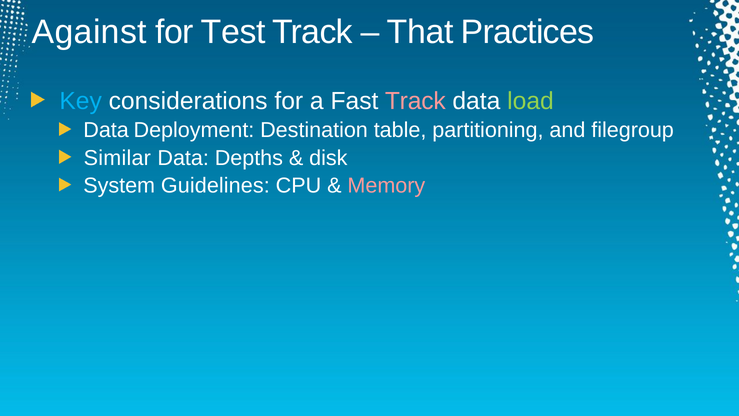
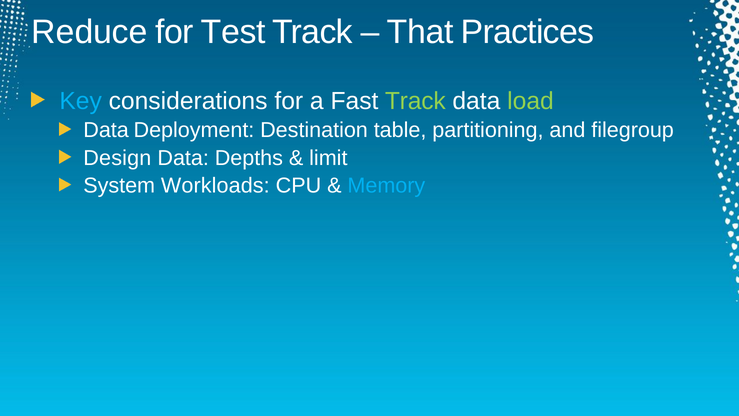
Against: Against -> Reduce
Track at (415, 101) colour: pink -> light green
Similar: Similar -> Design
disk: disk -> limit
Guidelines: Guidelines -> Workloads
Memory colour: pink -> light blue
